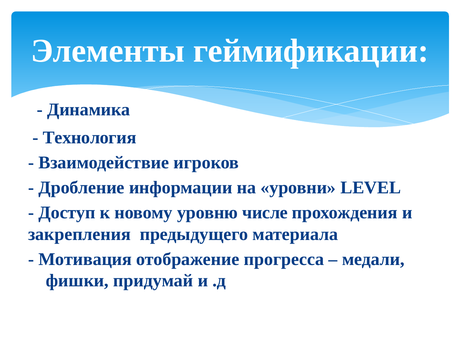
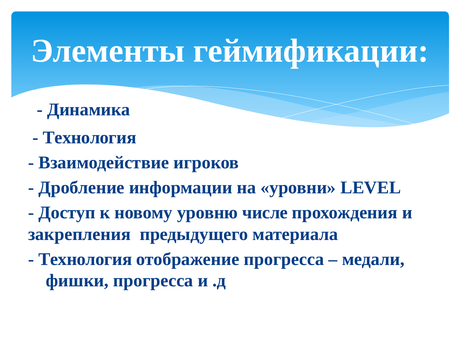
Мотивация at (85, 259): Мотивация -> Технология
фишки придумай: придумай -> прогресса
